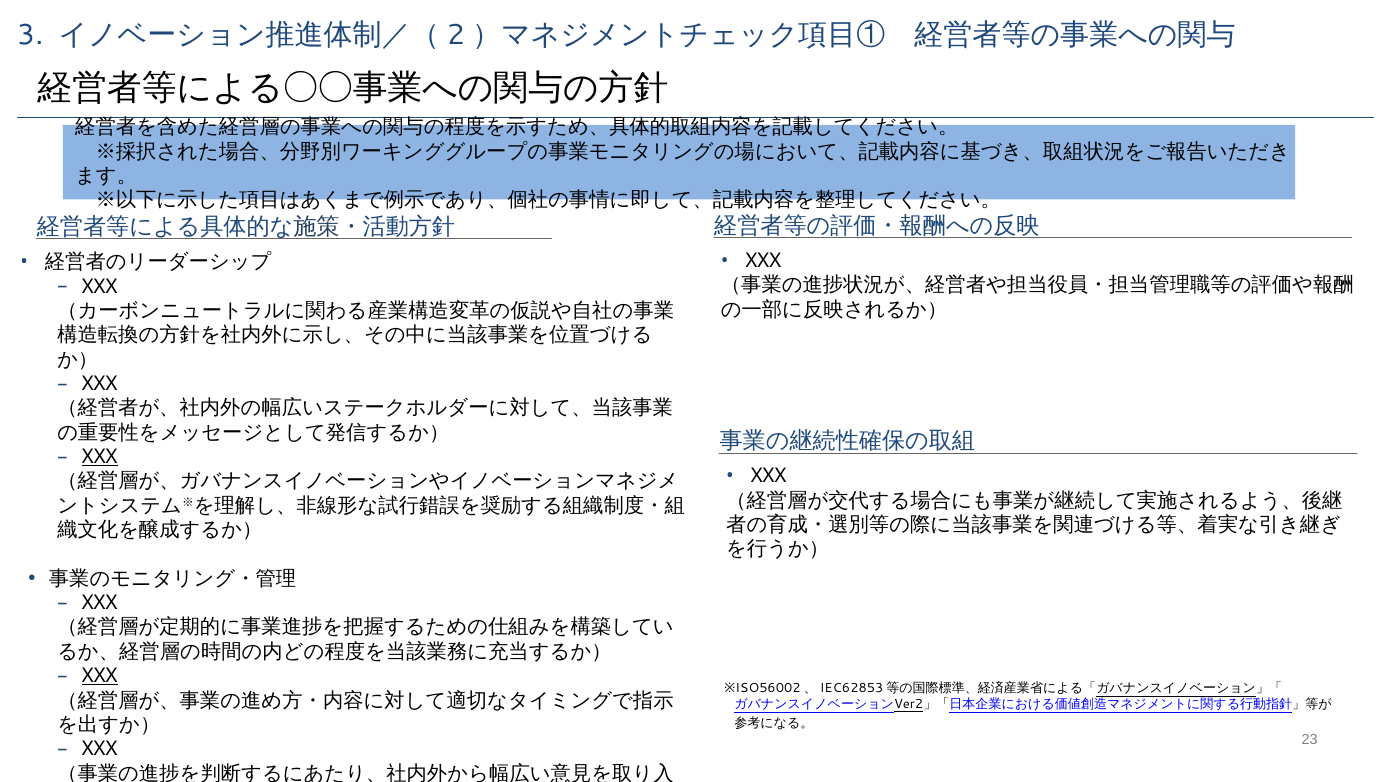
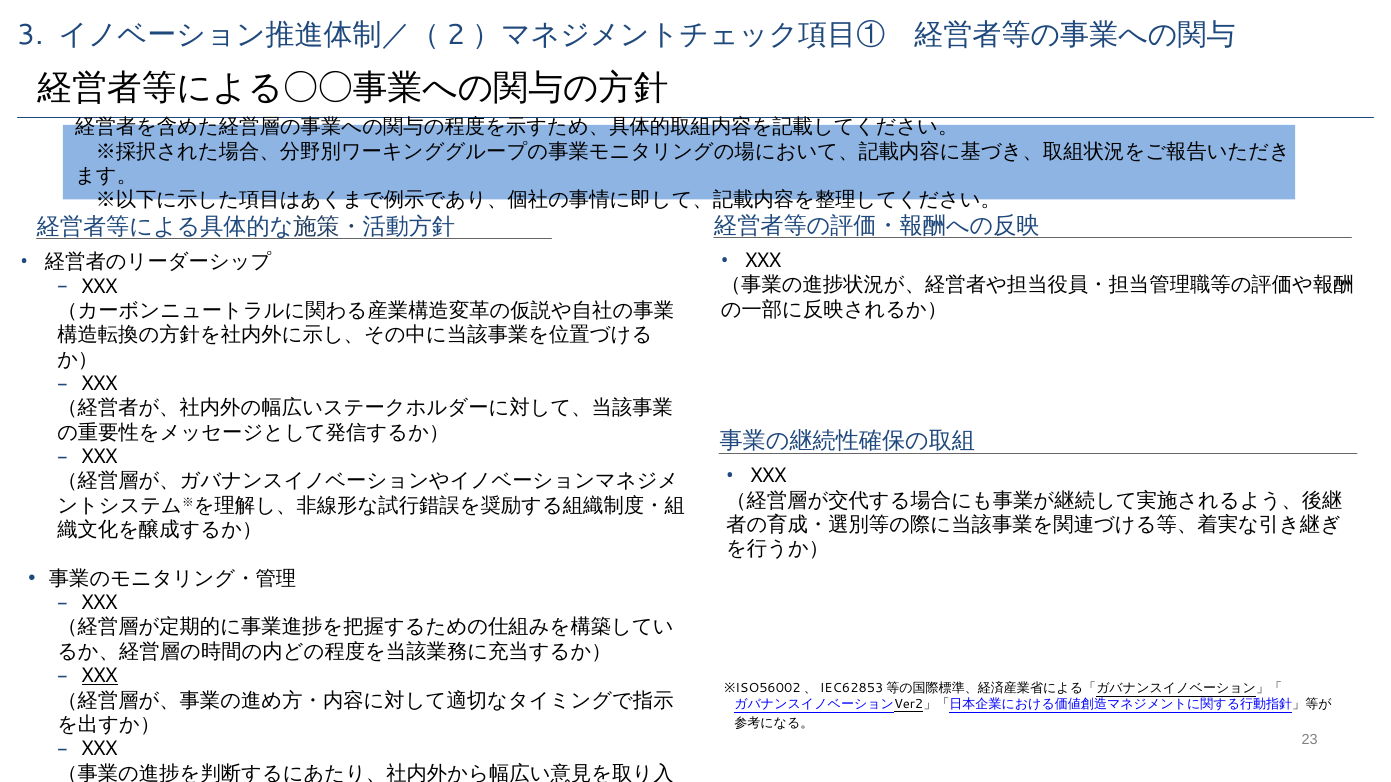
XXX at (100, 457) underline: present -> none
